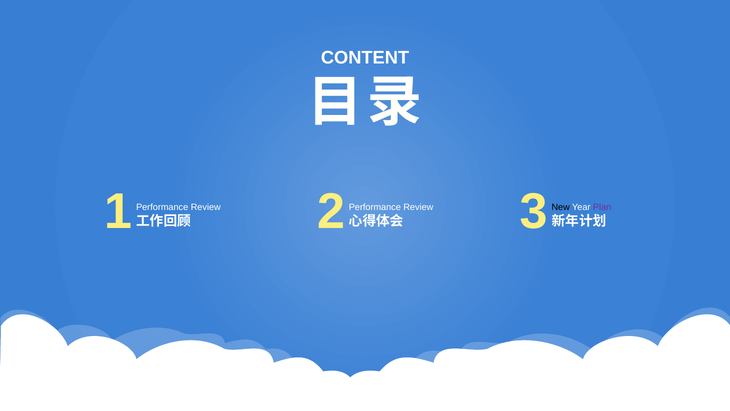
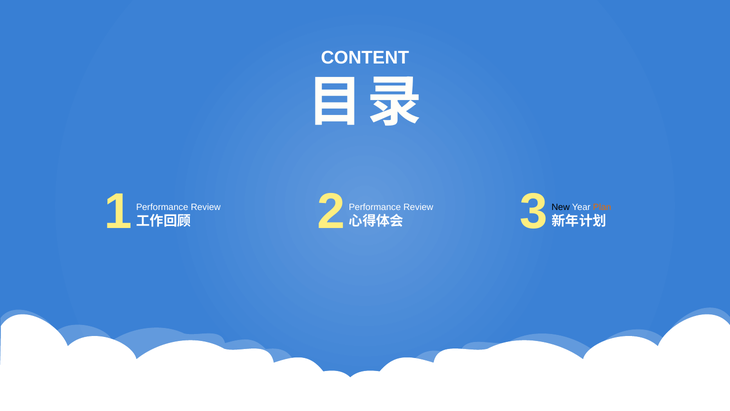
Plan colour: purple -> orange
